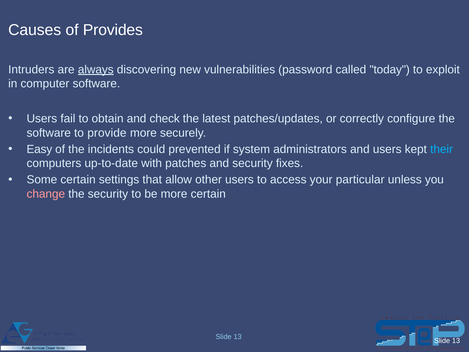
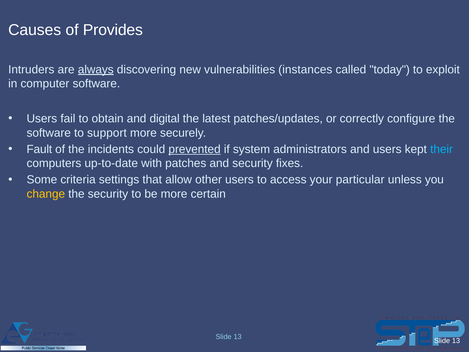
password: password -> instances
check: check -> digital
provide: provide -> support
Easy: Easy -> Fault
prevented underline: none -> present
Some certain: certain -> criteria
change colour: pink -> yellow
